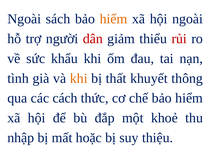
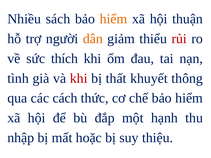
Ngoài at (24, 19): Ngoài -> Nhiều
hội ngoài: ngoài -> thuận
dân colour: red -> orange
khẩu: khẩu -> thích
khi at (79, 78) colour: orange -> red
khoẻ: khoẻ -> hạnh
